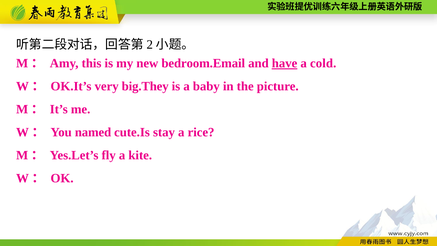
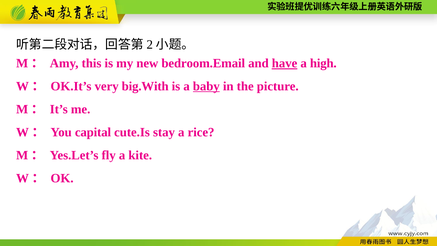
cold: cold -> high
big.They: big.They -> big.With
baby underline: none -> present
named: named -> capital
